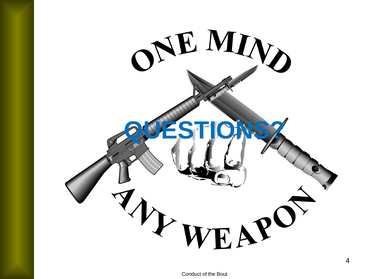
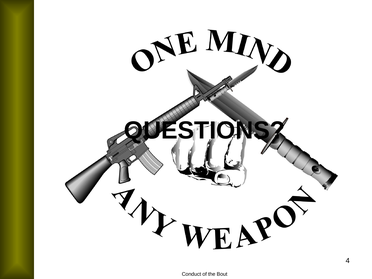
QUESTIONS colour: blue -> black
